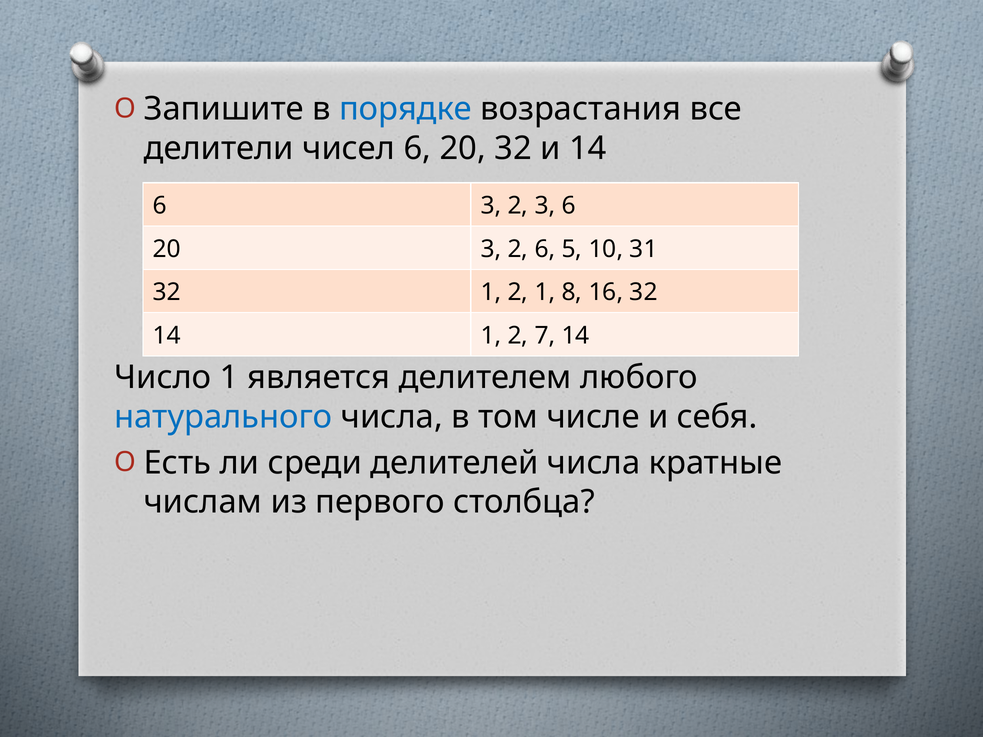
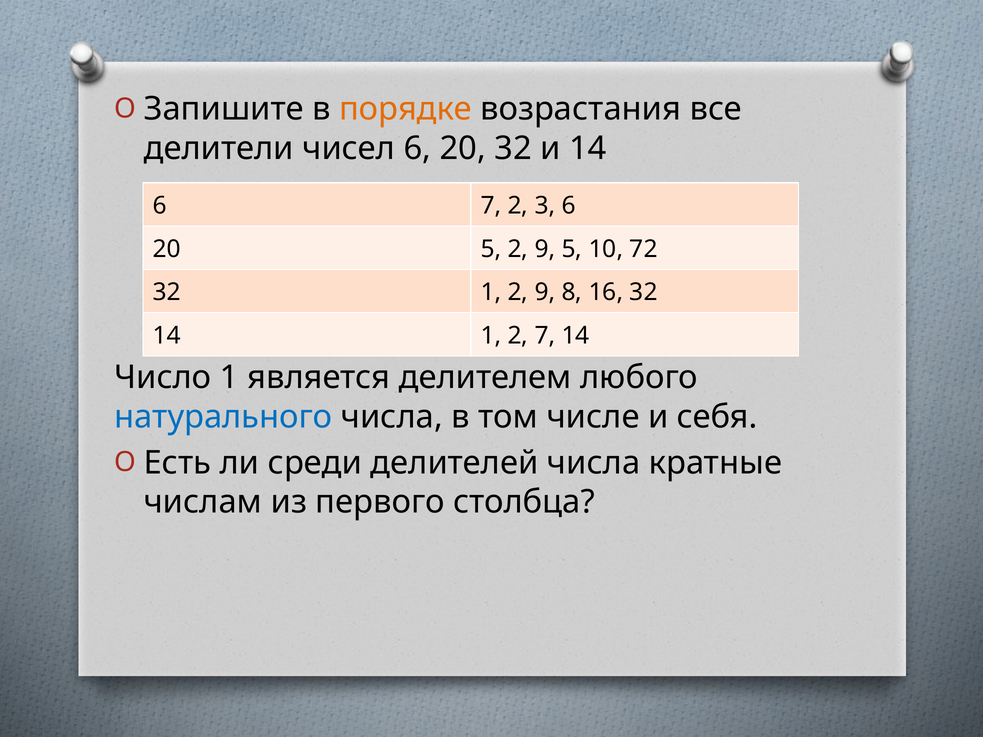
порядке colour: blue -> orange
6 3: 3 -> 7
20 3: 3 -> 5
6 at (545, 249): 6 -> 9
31: 31 -> 72
1 2 1: 1 -> 9
